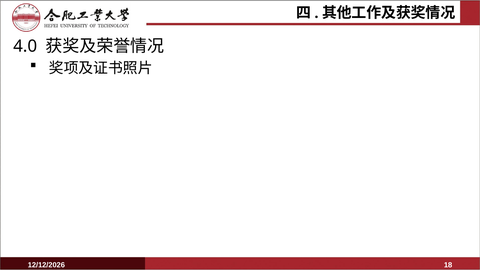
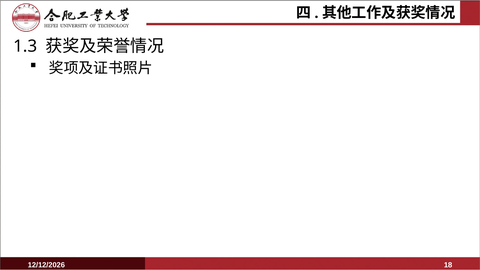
4.0: 4.0 -> 1.3
